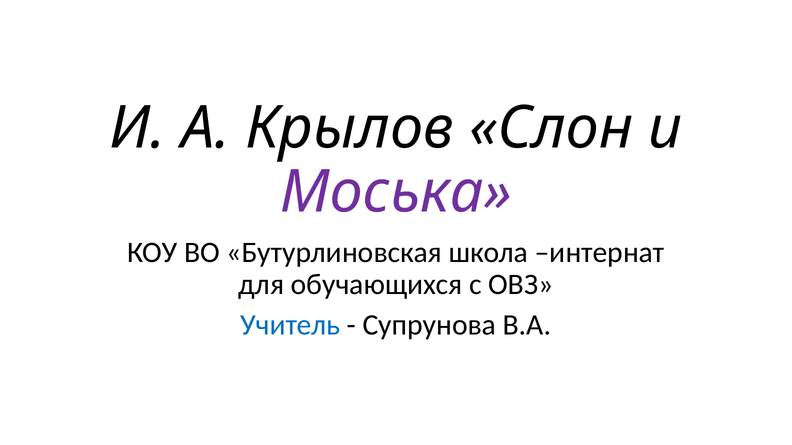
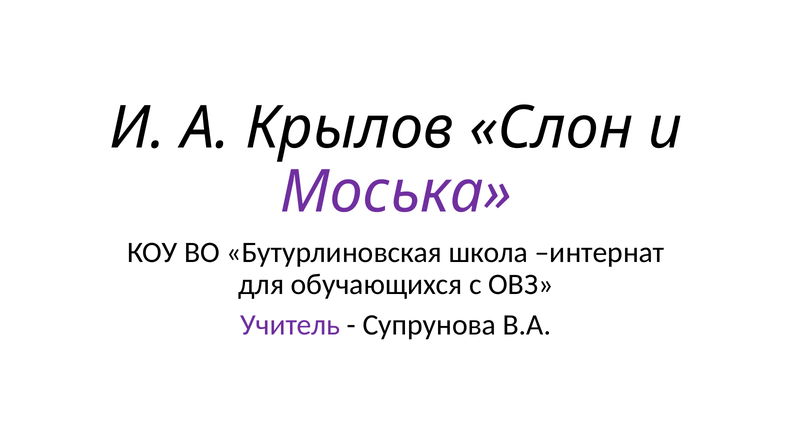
Учитель colour: blue -> purple
